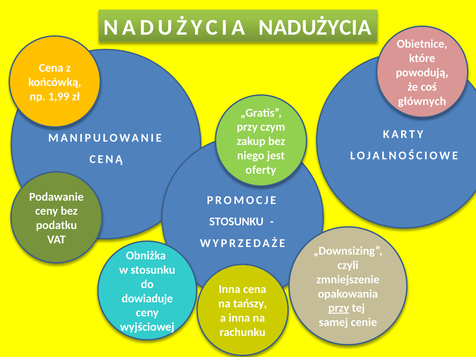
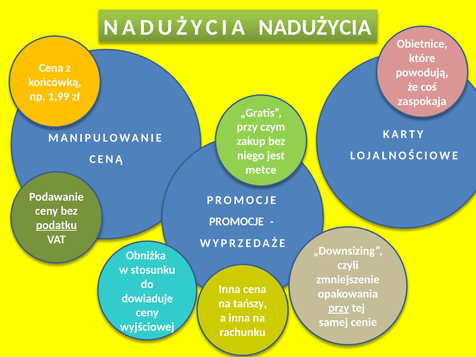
głównych: głównych -> zaspokaja
oferty: oferty -> metce
STOSUNKU at (236, 222): STOSUNKU -> PROMOCJE
podatku underline: none -> present
